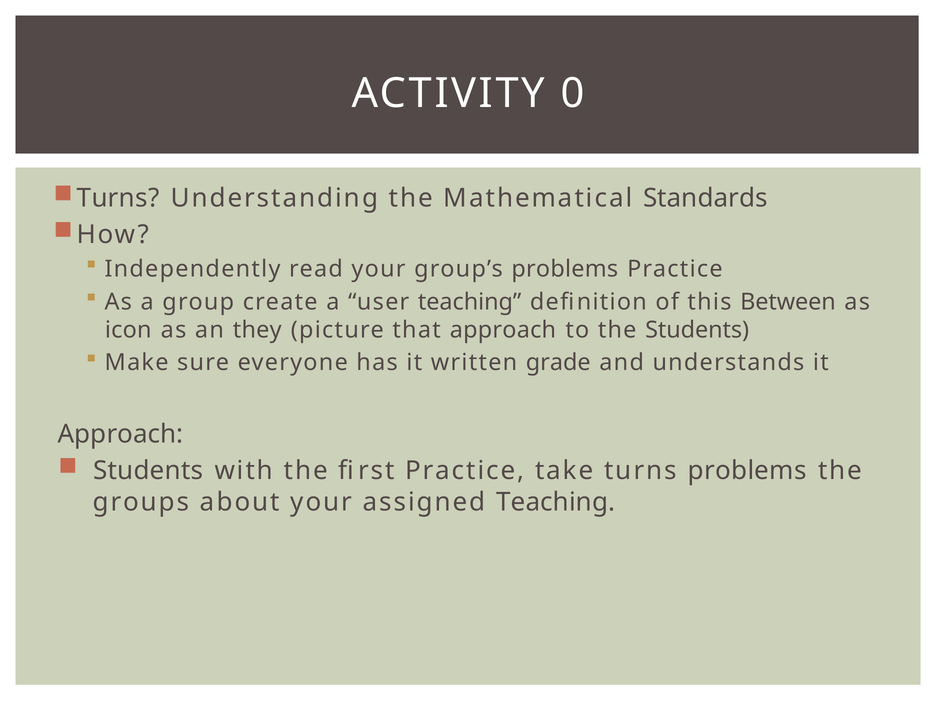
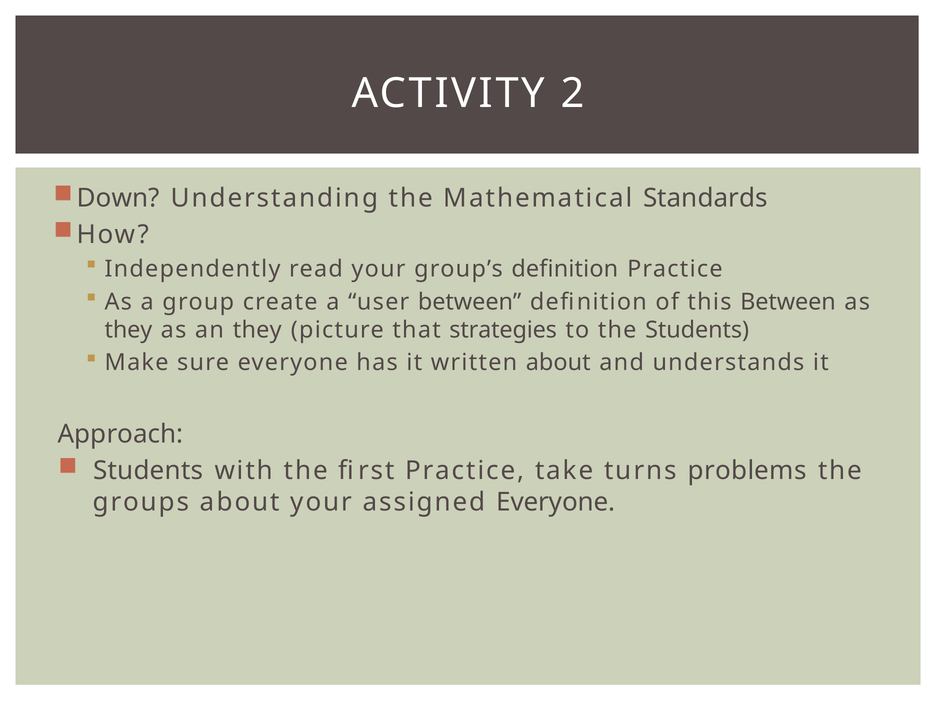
0: 0 -> 2
Turns at (118, 198): Turns -> Down
group’s problems: problems -> definition
user teaching: teaching -> between
icon at (128, 330): icon -> they
that approach: approach -> strategies
written grade: grade -> about
assigned Teaching: Teaching -> Everyone
